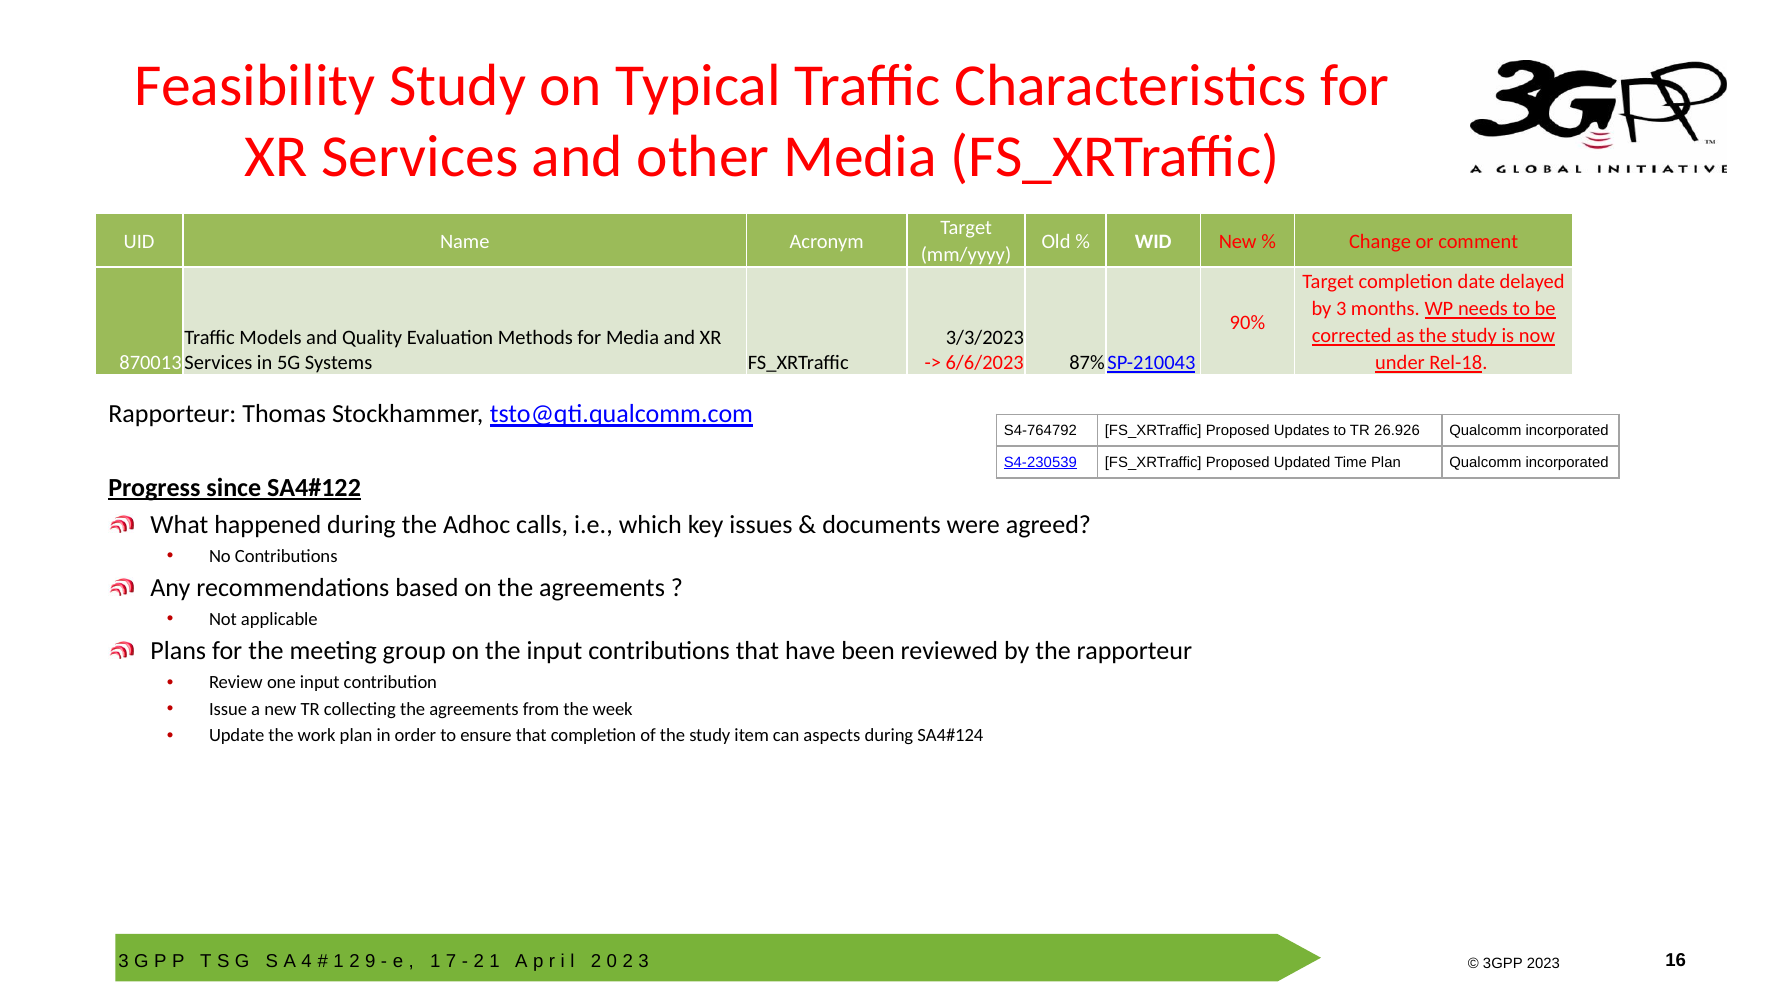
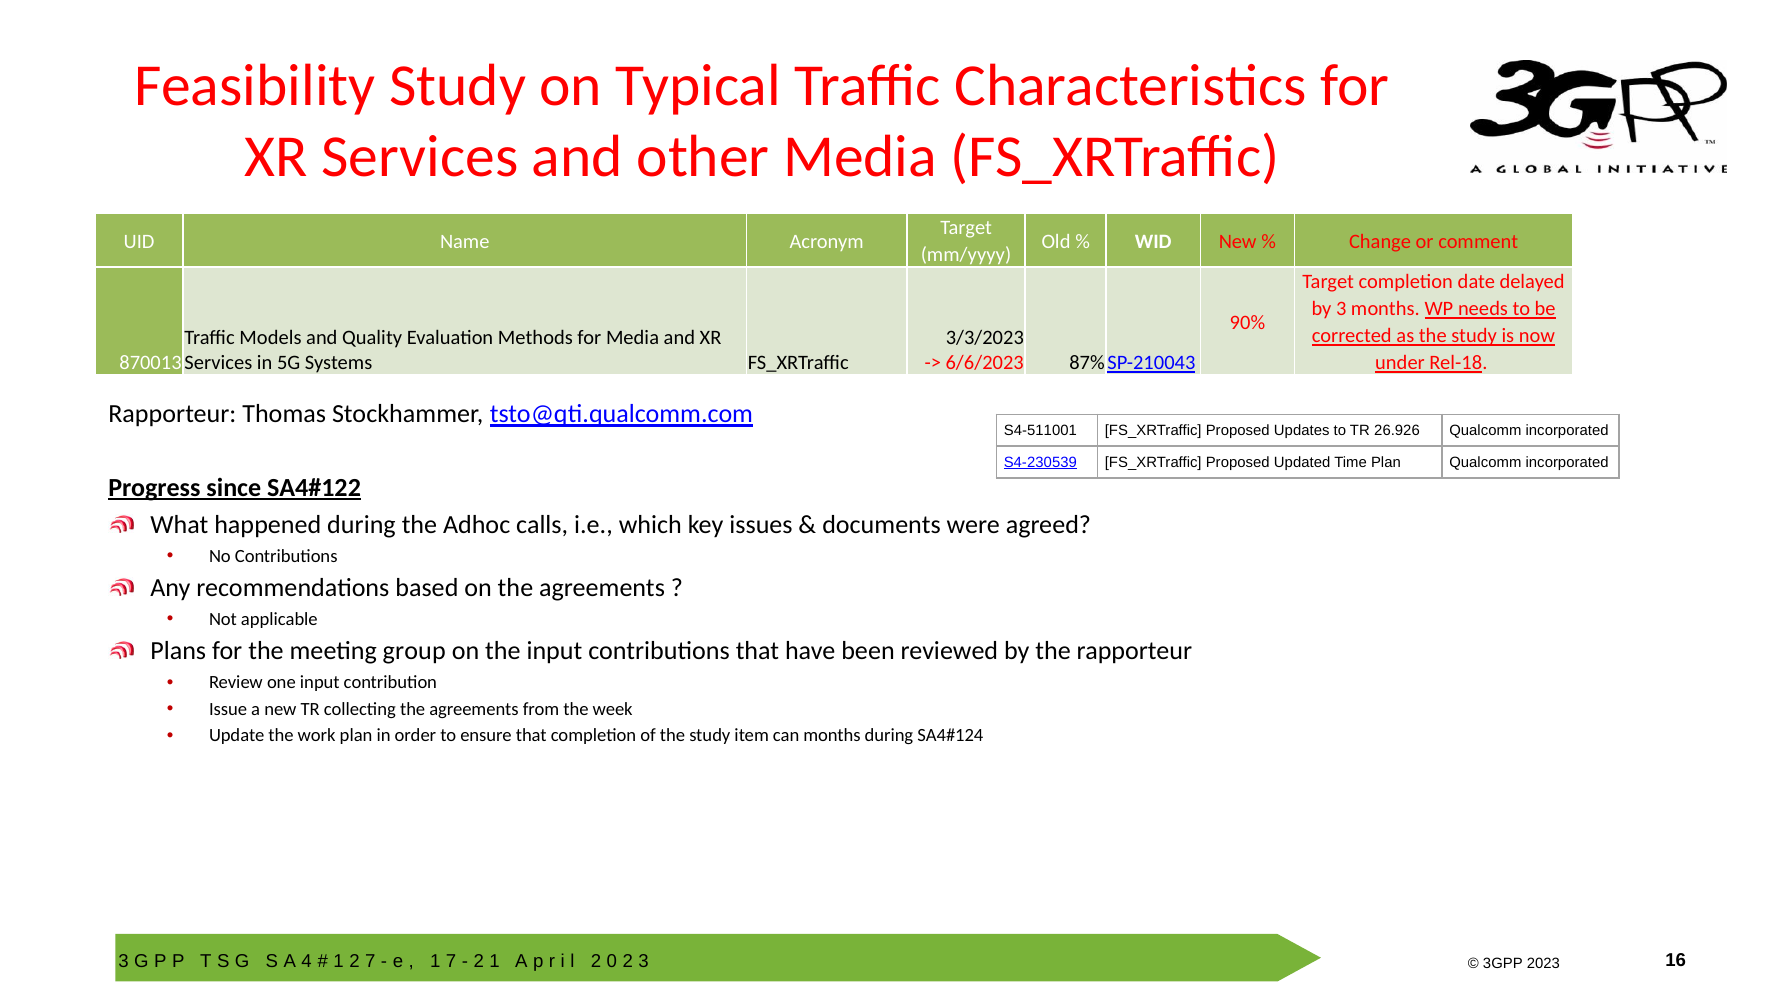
S4-764792: S4-764792 -> S4-511001
can aspects: aspects -> months
9 at (370, 961): 9 -> 7
